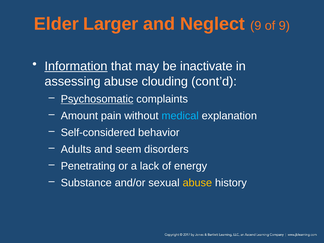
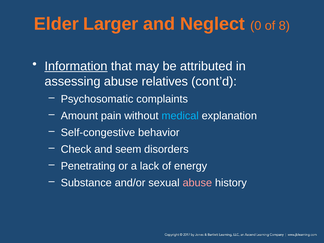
Neglect 9: 9 -> 0
of 9: 9 -> 8
inactivate: inactivate -> attributed
clouding: clouding -> relatives
Psychosomatic underline: present -> none
Self-considered: Self-considered -> Self-congestive
Adults: Adults -> Check
abuse at (197, 183) colour: yellow -> pink
